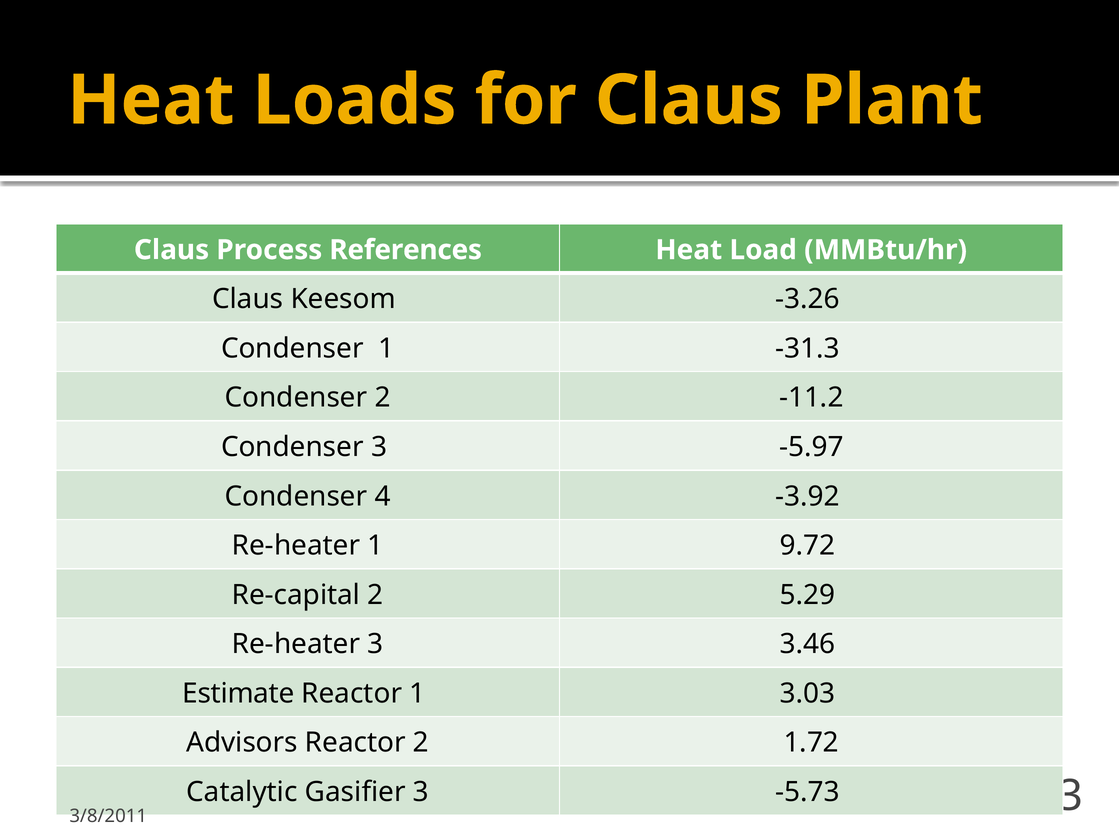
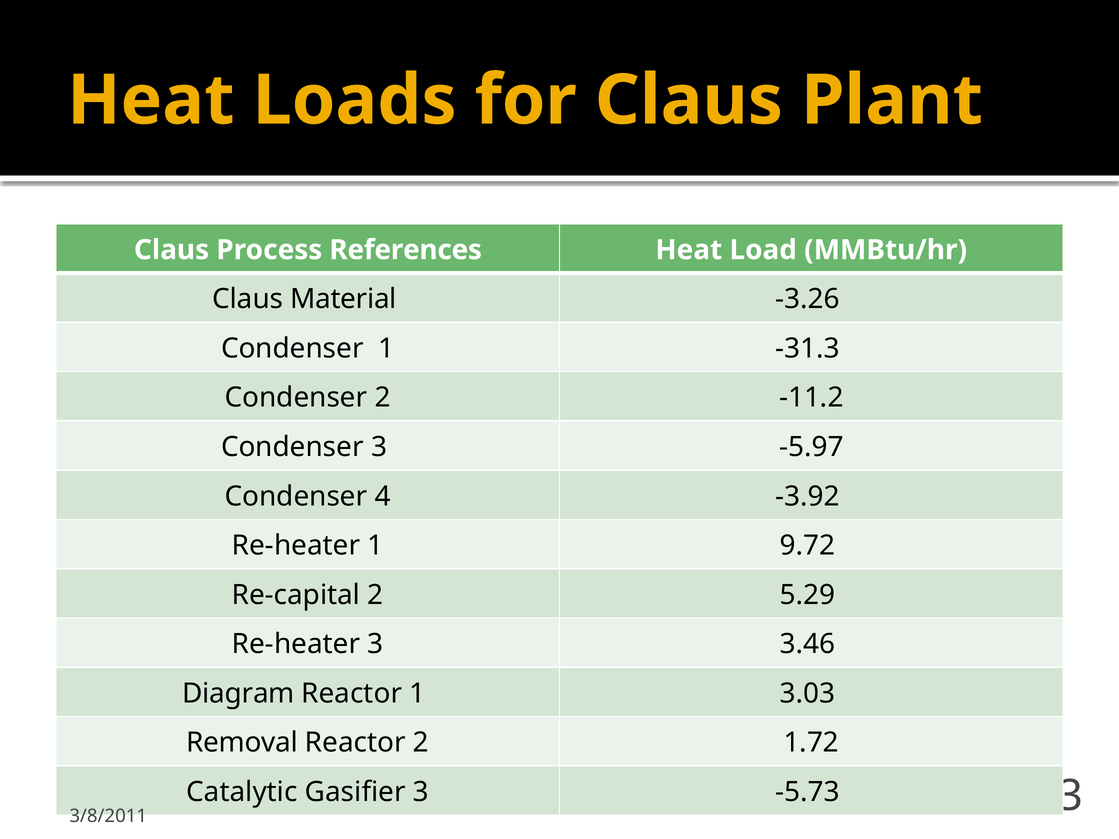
Keesom: Keesom -> Material
Estimate: Estimate -> Diagram
Advisors: Advisors -> Removal
